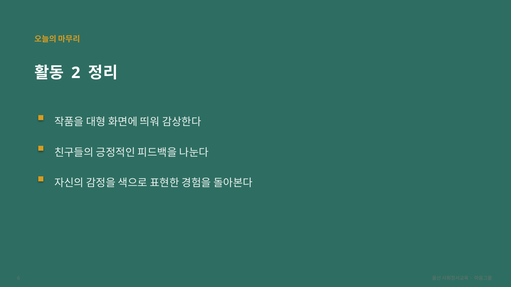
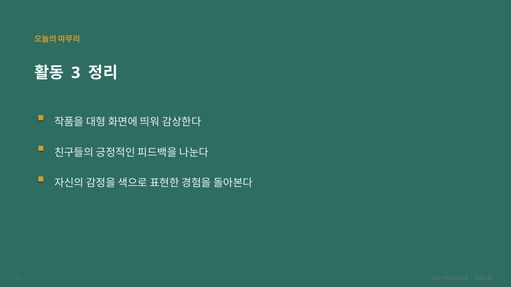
2: 2 -> 3
